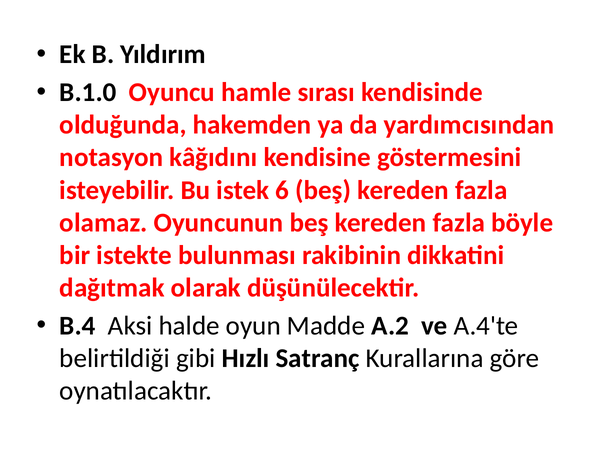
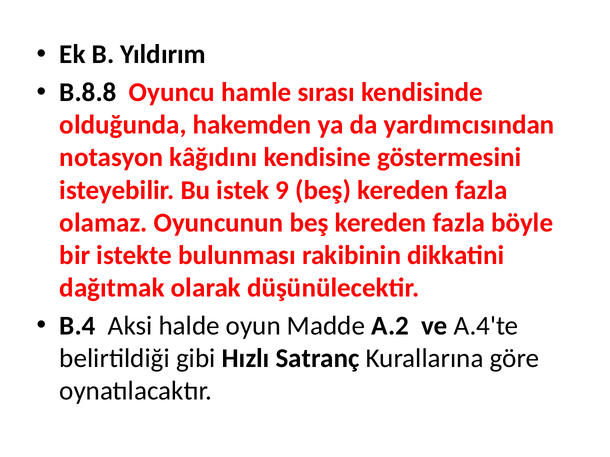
B.1.0: B.1.0 -> B.8.8
6: 6 -> 9
